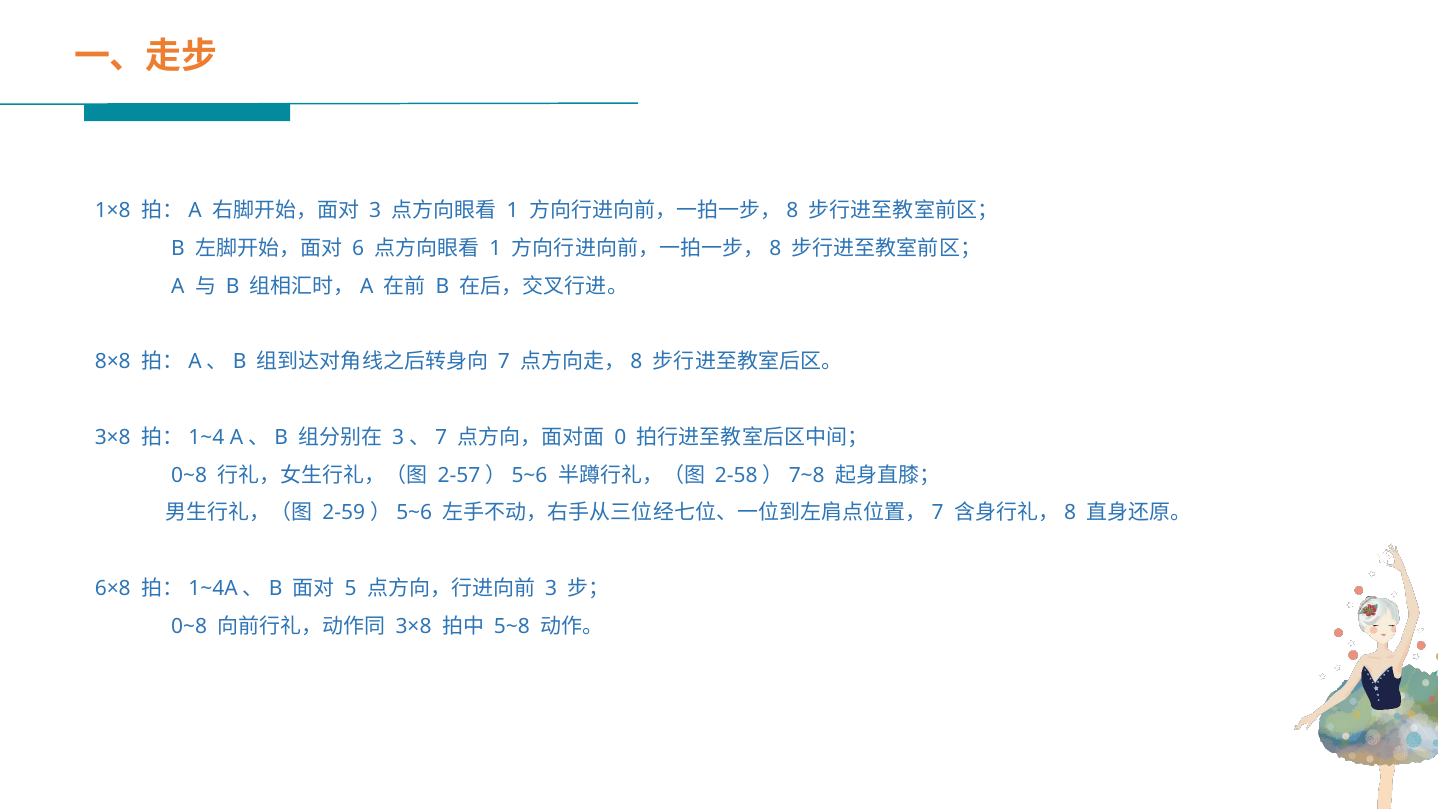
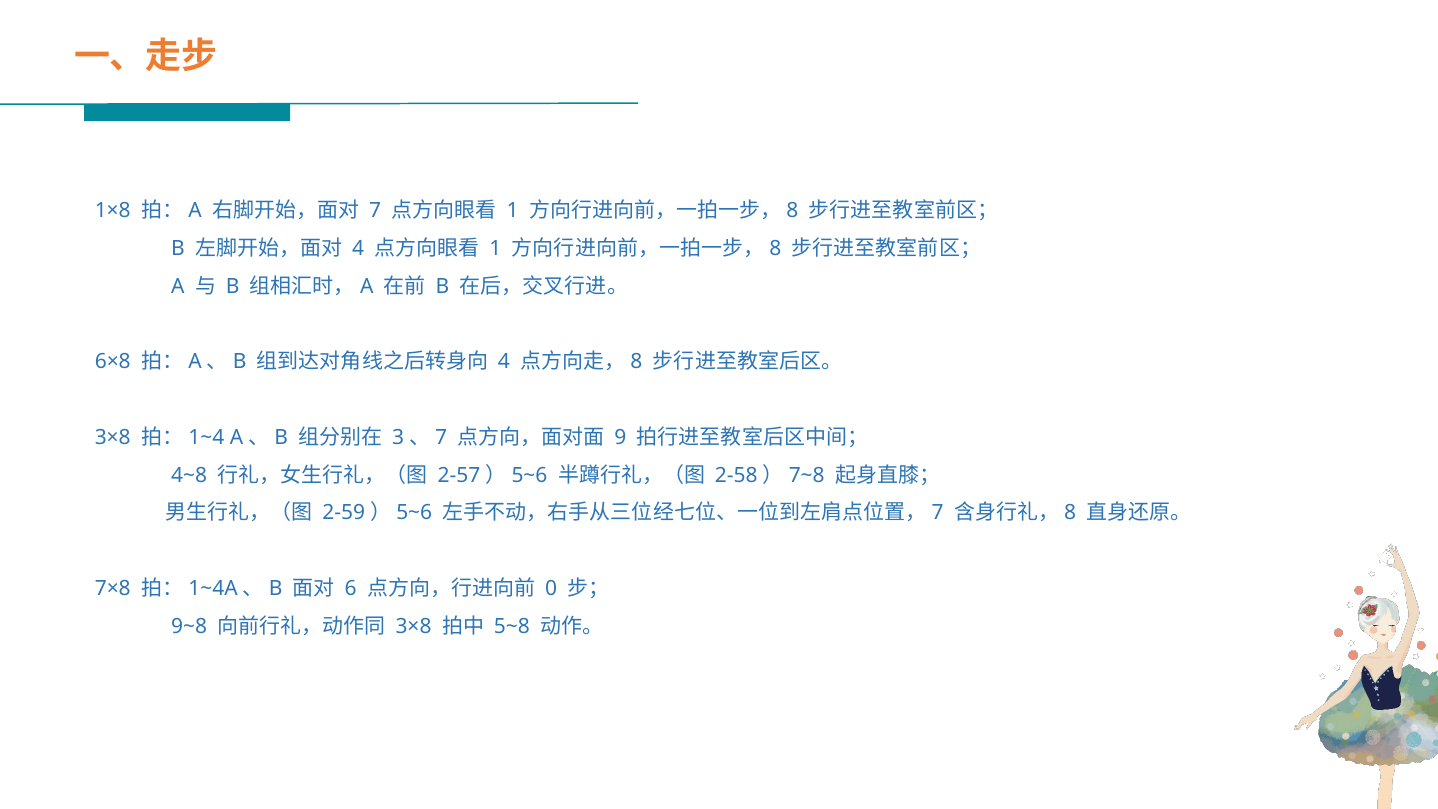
3 at (375, 211): 3 -> 7
6 at (358, 249): 6 -> 4
8×8: 8×8 -> 6×8
7 at (504, 362): 7 -> 4
0: 0 -> 9
0~8 at (189, 475): 0~8 -> 4~8
6×8: 6×8 -> 7×8
5: 5 -> 6
3 at (551, 588): 3 -> 0
0~8 at (189, 626): 0~8 -> 9~8
